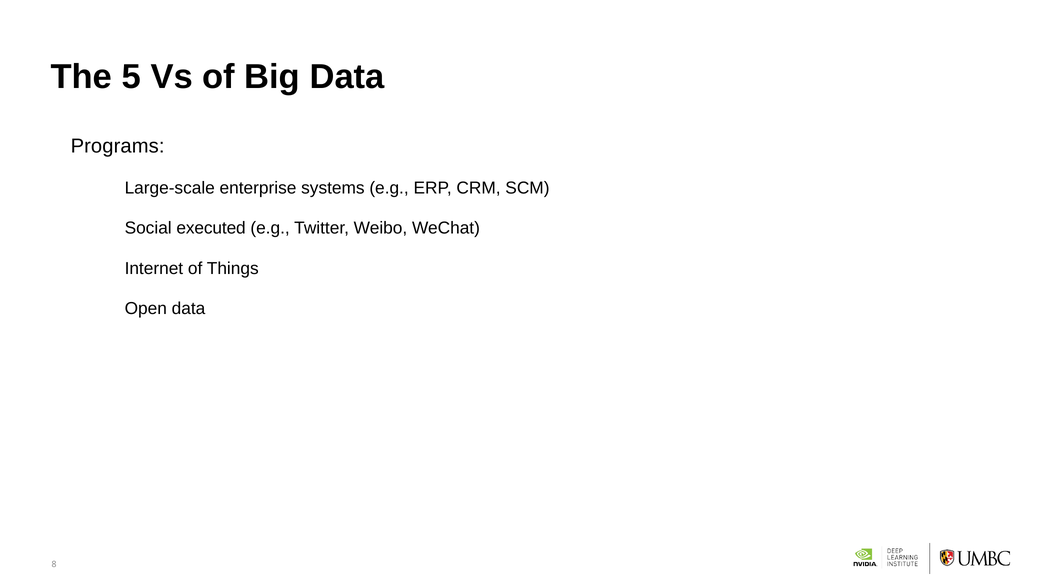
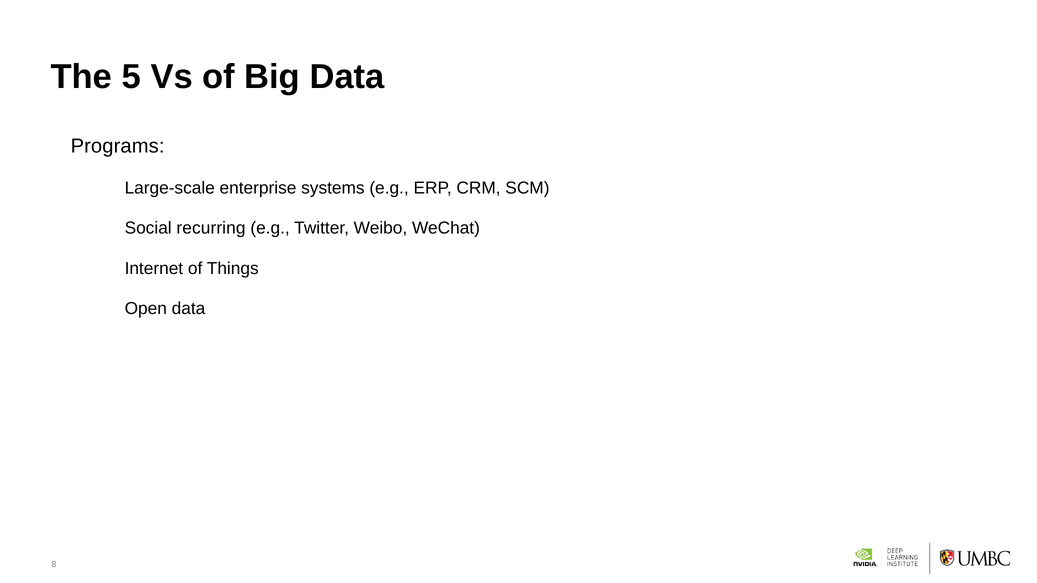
executed: executed -> recurring
